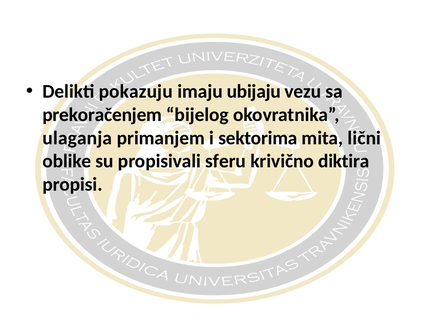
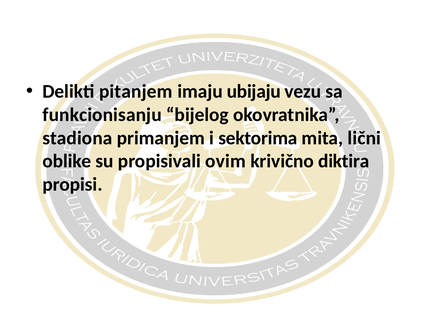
pokazuju: pokazuju -> pitanjem
prekoračenjem: prekoračenjem -> funkcionisanju
ulaganja: ulaganja -> stadiona
sferu: sferu -> ovim
